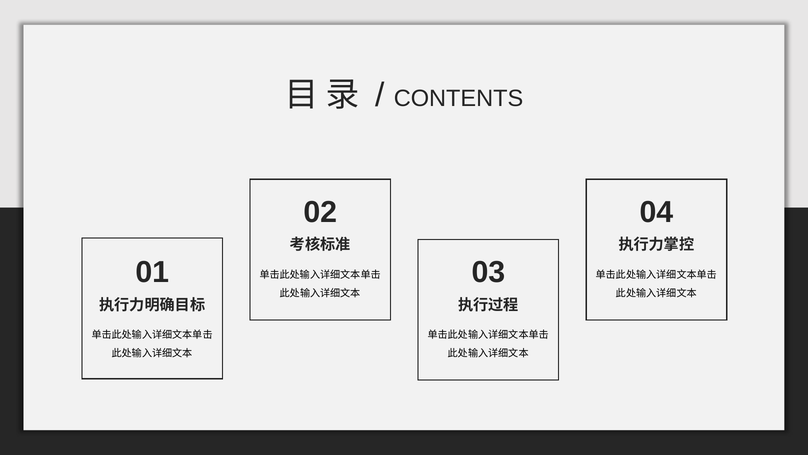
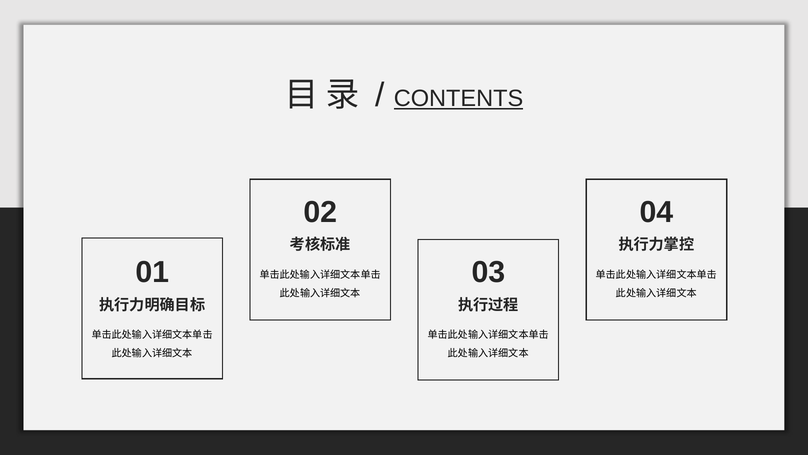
CONTENTS underline: none -> present
